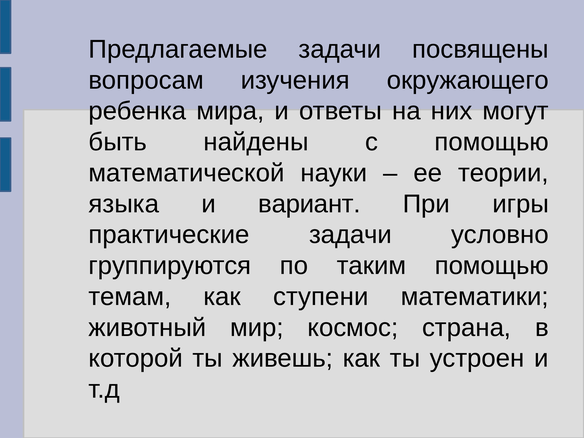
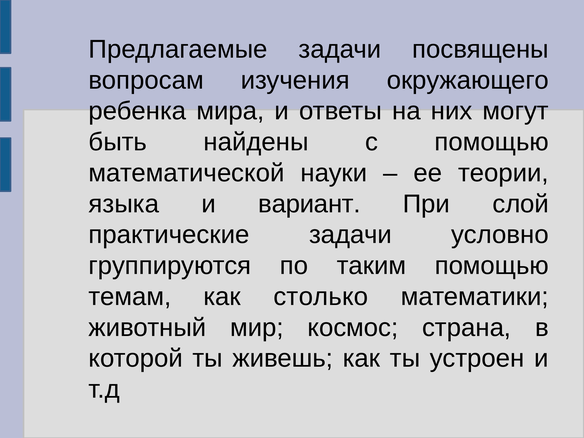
игры: игры -> слой
ступени: ступени -> столько
